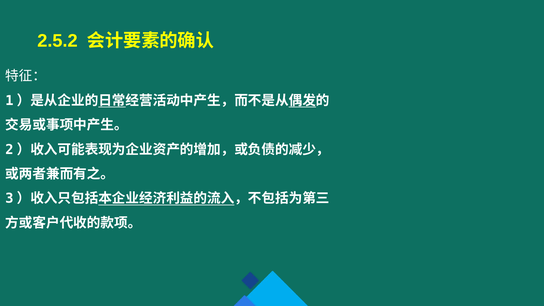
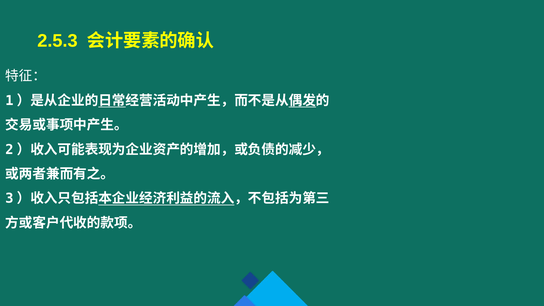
2.5.2: 2.5.2 -> 2.5.3
